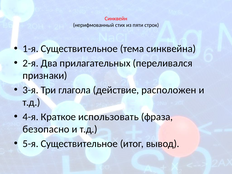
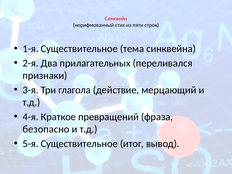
расположен: расположен -> мерцающий
использовать: использовать -> превращений
